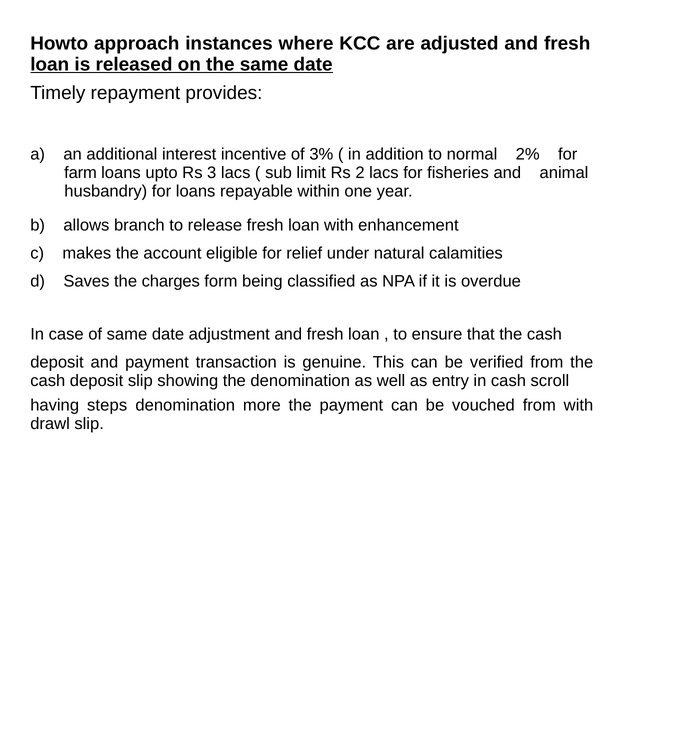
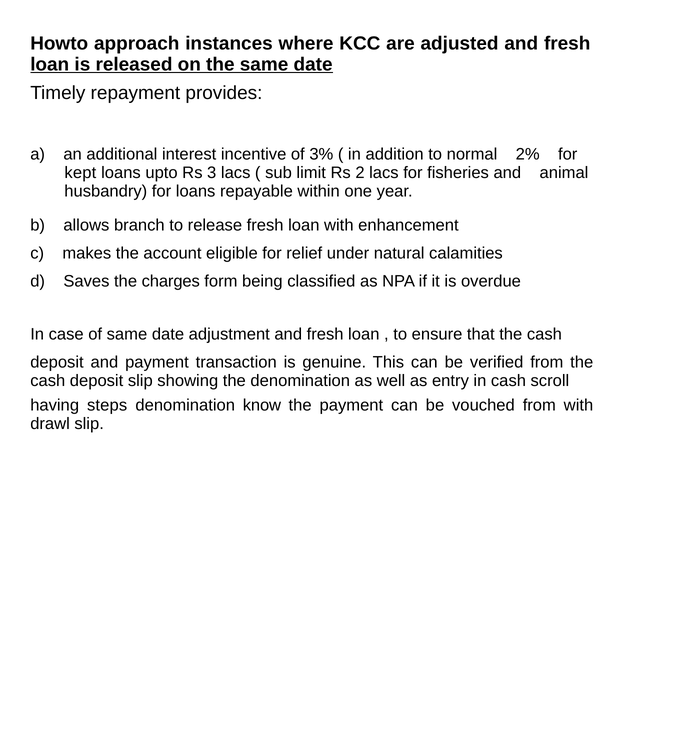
farm: farm -> kept
more: more -> know
